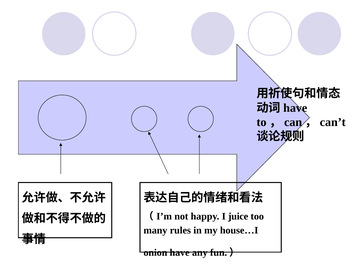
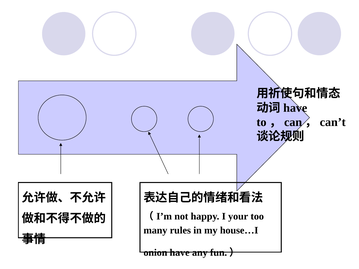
juice: juice -> your
